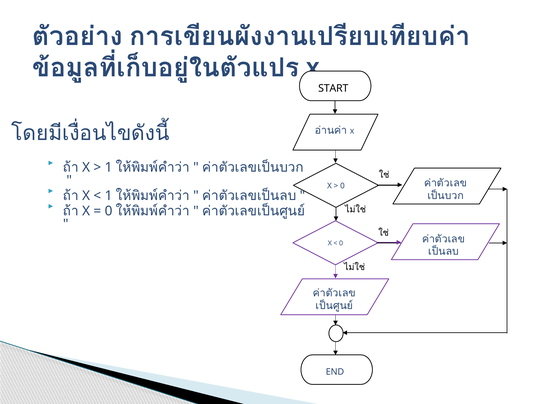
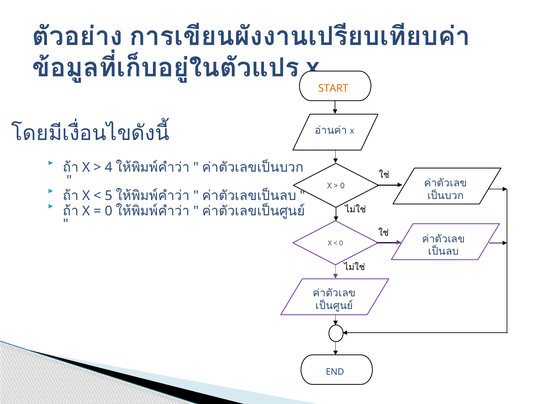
START colour: black -> orange
1 at (109, 168): 1 -> 4
1 at (109, 196): 1 -> 5
